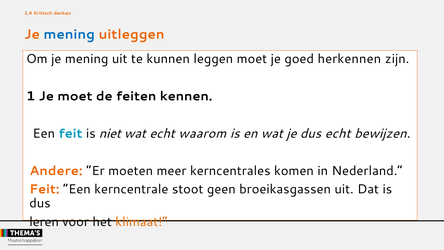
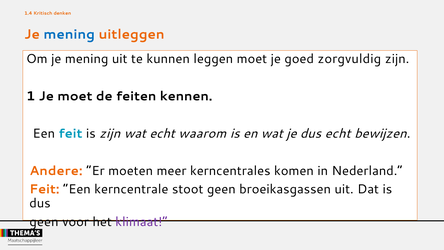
herkennen: herkennen -> zorgvuldig
is niet: niet -> zijn
leren at (44, 222): leren -> geen
klimaat colour: orange -> purple
